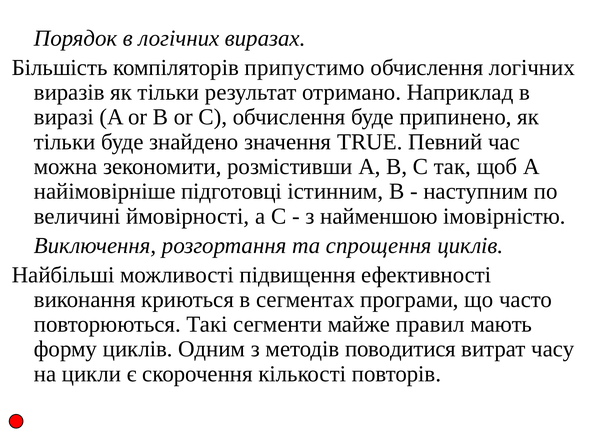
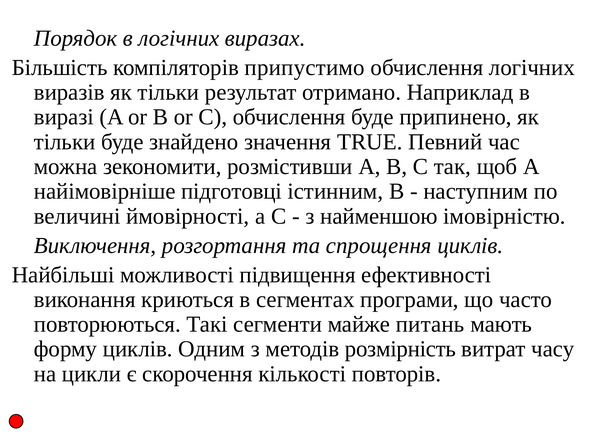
правил: правил -> питань
поводитися: поводитися -> розмірність
